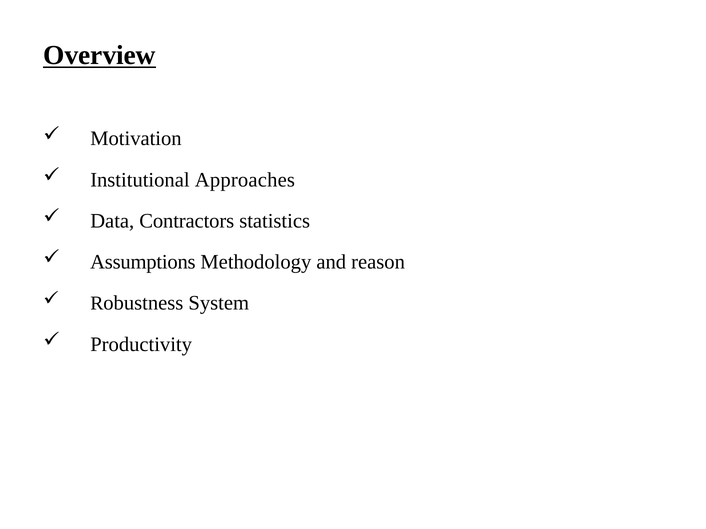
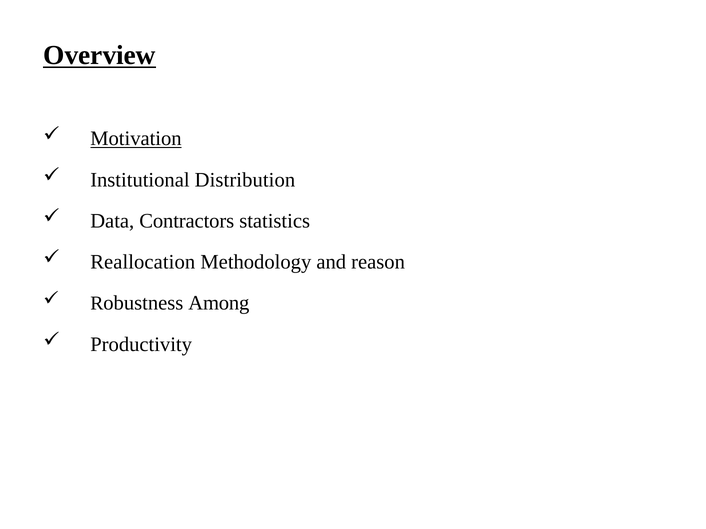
Motivation underline: none -> present
Approaches: Approaches -> Distribution
Assumptions: Assumptions -> Reallocation
System: System -> Among
